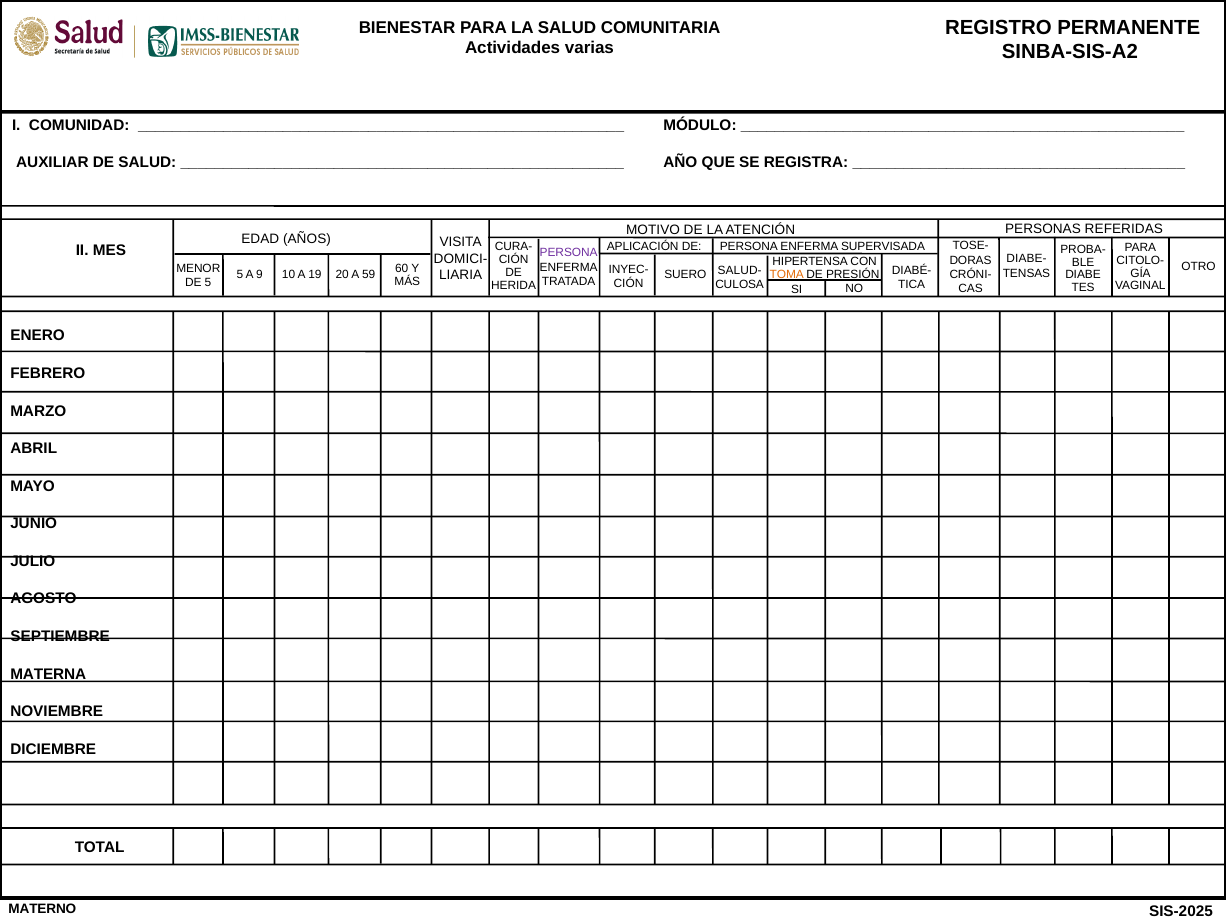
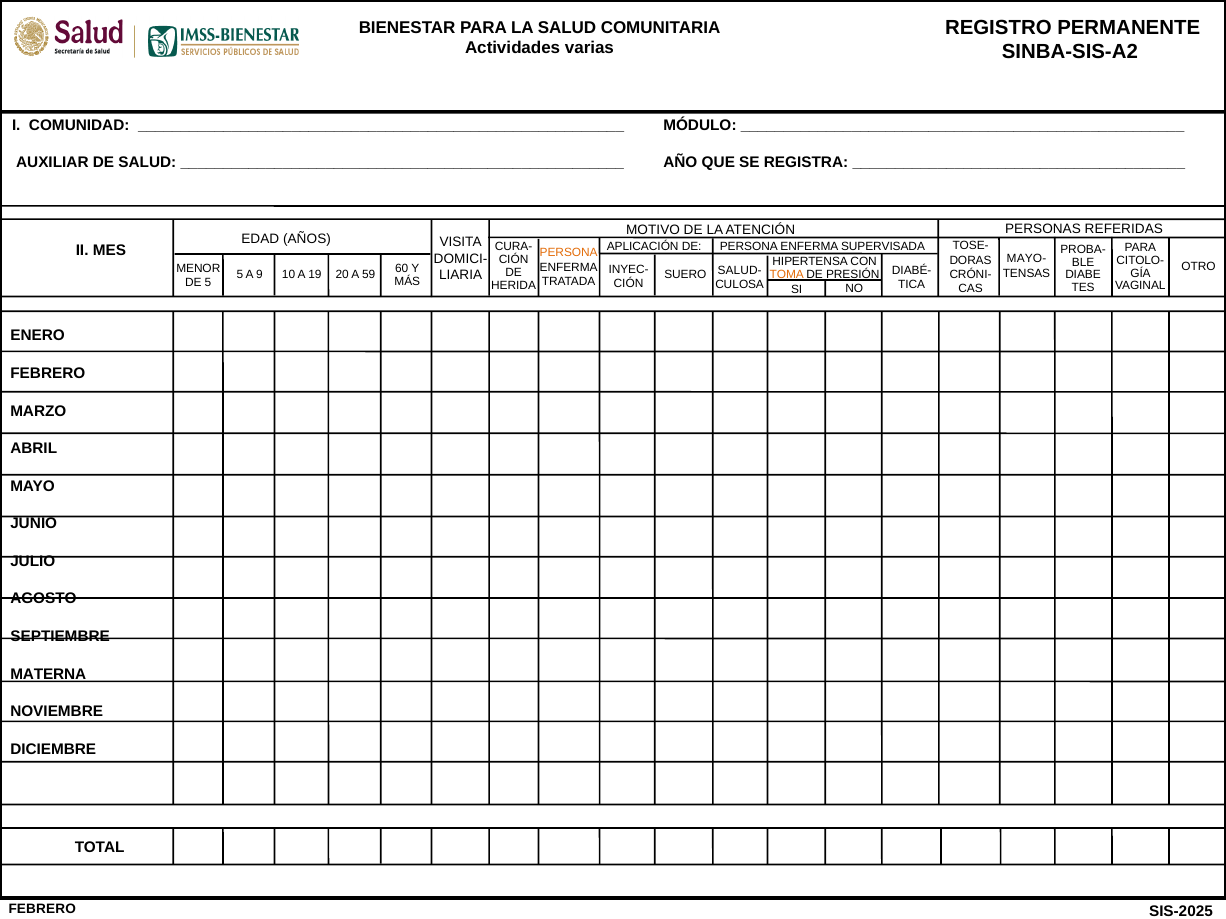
PERSONA at (569, 253) colour: purple -> orange
DIABE-: DIABE- -> MAYO-
MATERNO at (42, 910): MATERNO -> FEBRERO
